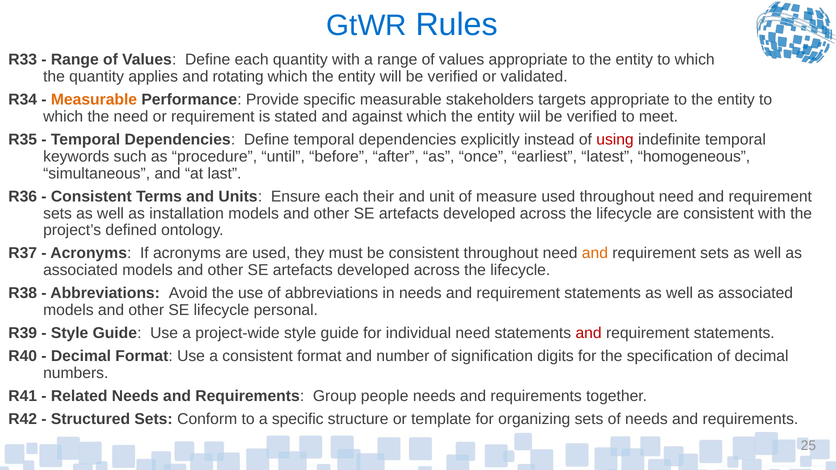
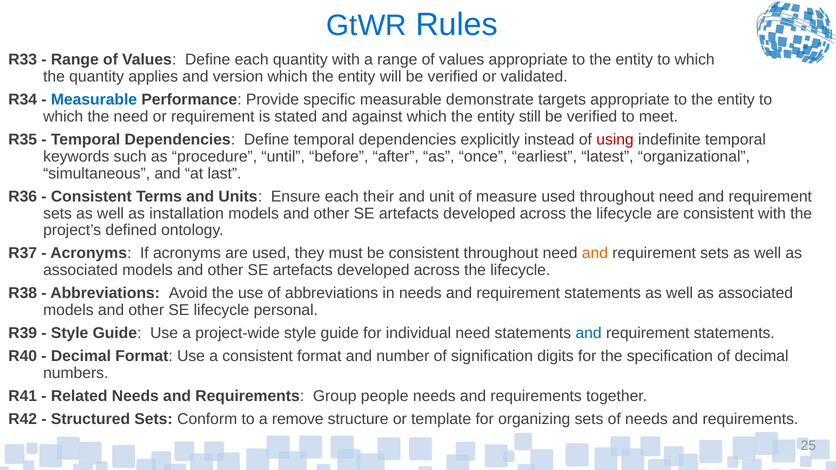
rotating: rotating -> version
Measurable at (94, 100) colour: orange -> blue
stakeholders: stakeholders -> demonstrate
wiil: wiil -> still
homogeneous: homogeneous -> organizational
and at (589, 333) colour: red -> blue
a specific: specific -> remove
